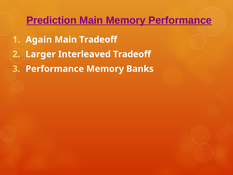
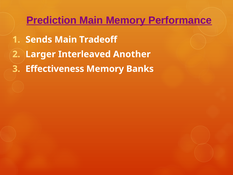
Again: Again -> Sends
Interleaved Tradeoff: Tradeoff -> Another
Performance at (55, 69): Performance -> Effectiveness
